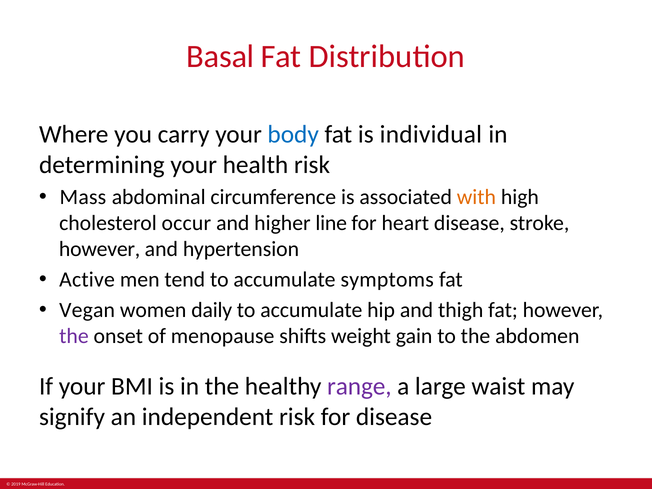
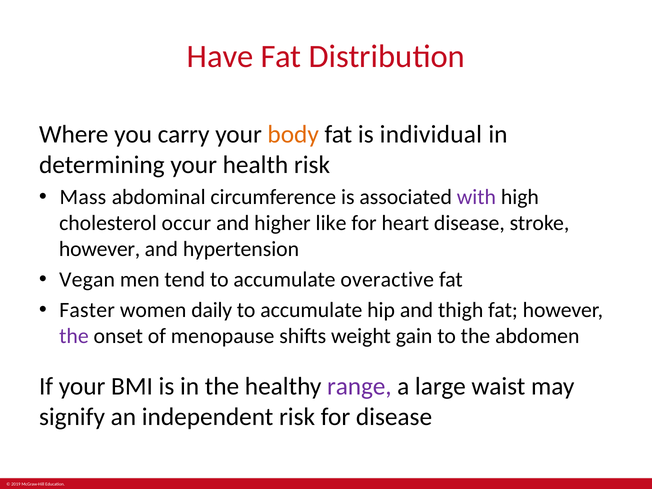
Basal: Basal -> Have
body colour: blue -> orange
with colour: orange -> purple
line: line -> like
Active: Active -> Vegan
symptoms: symptoms -> overactive
Vegan: Vegan -> Faster
